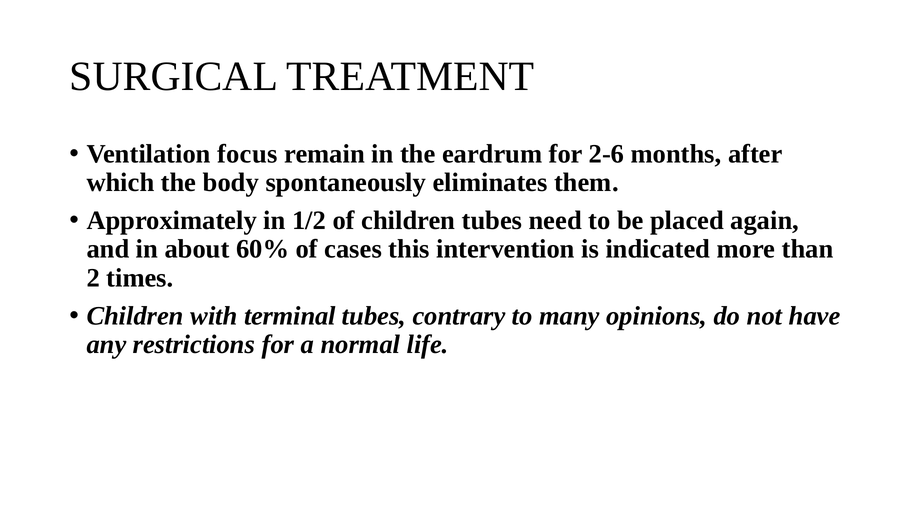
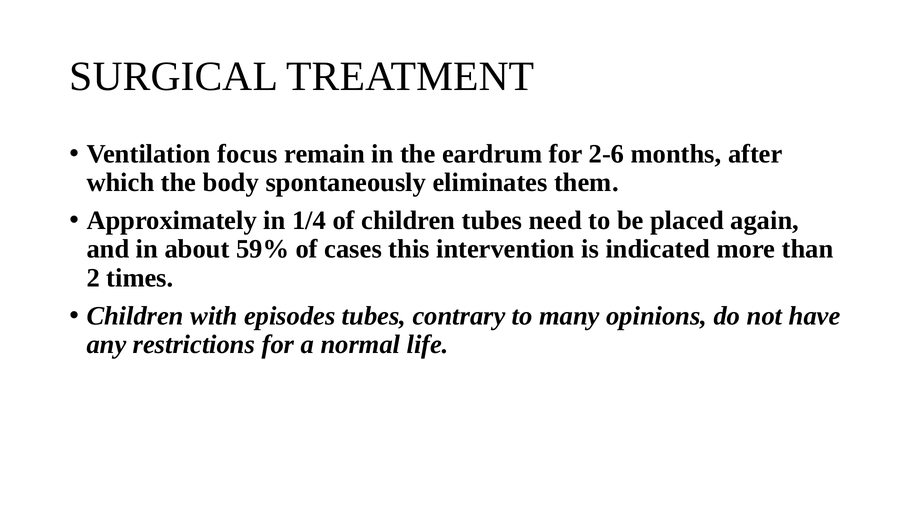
1/2: 1/2 -> 1/4
60%: 60% -> 59%
terminal: terminal -> episodes
